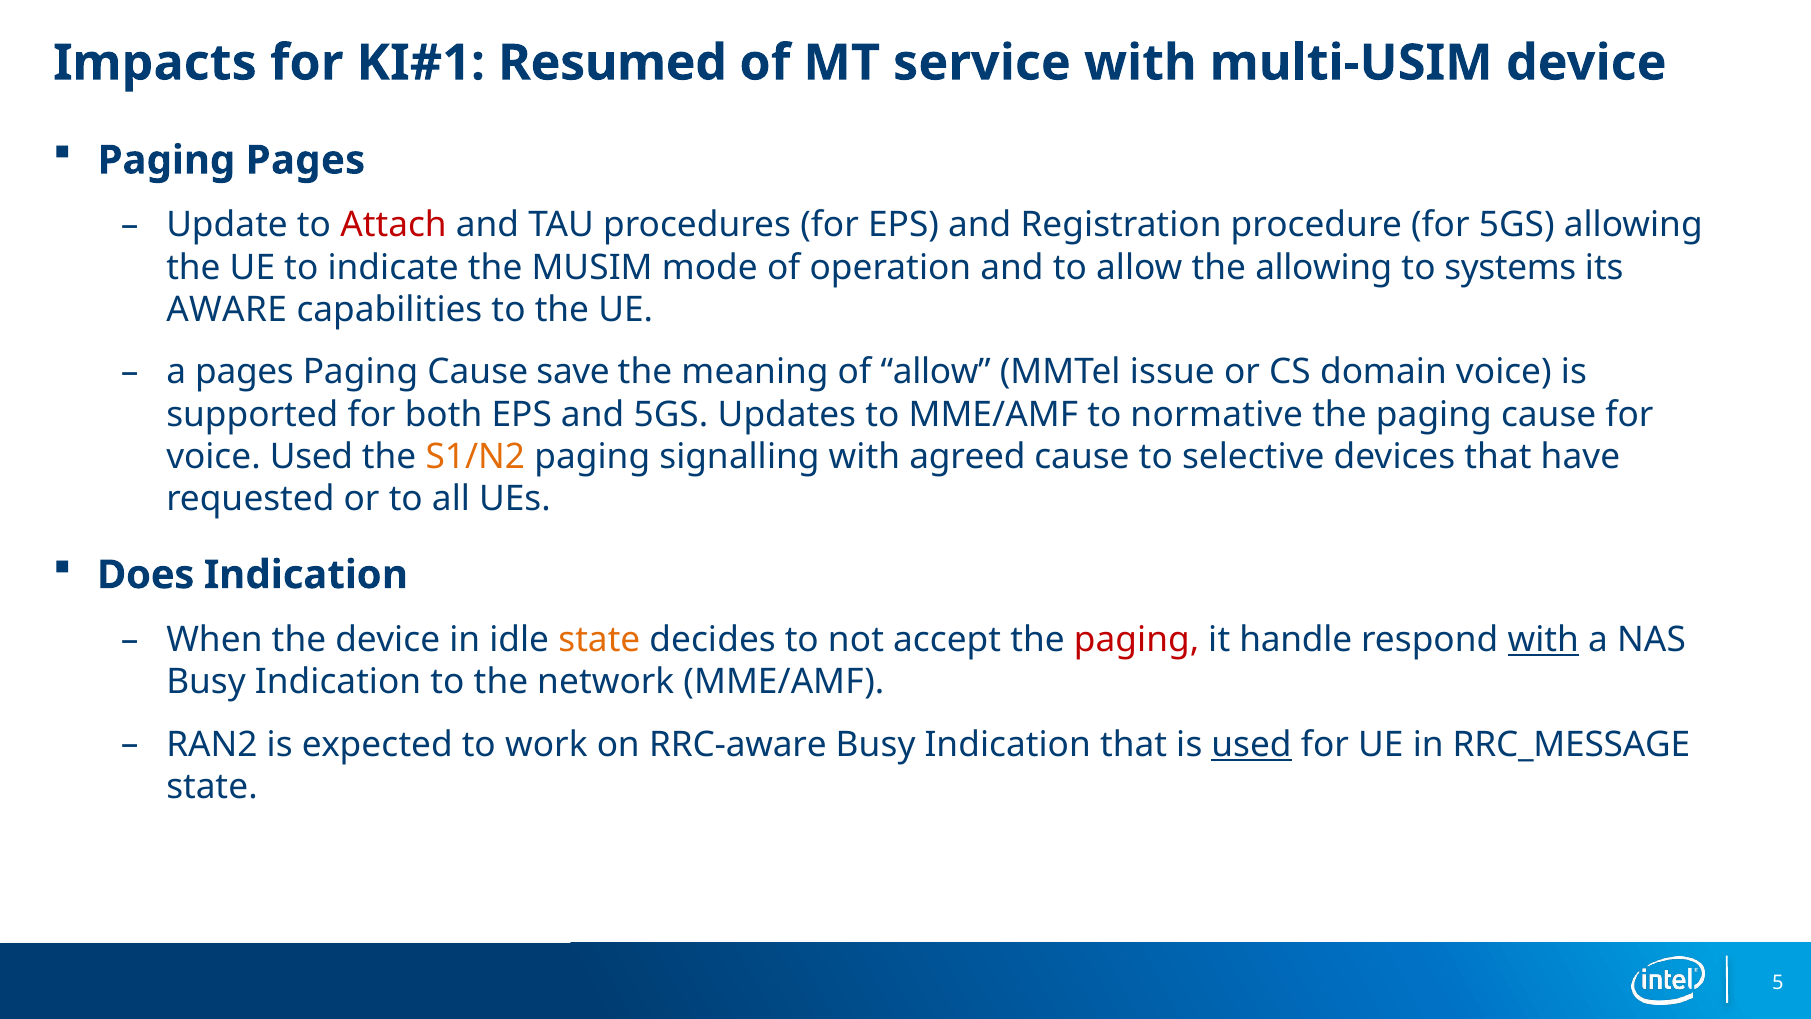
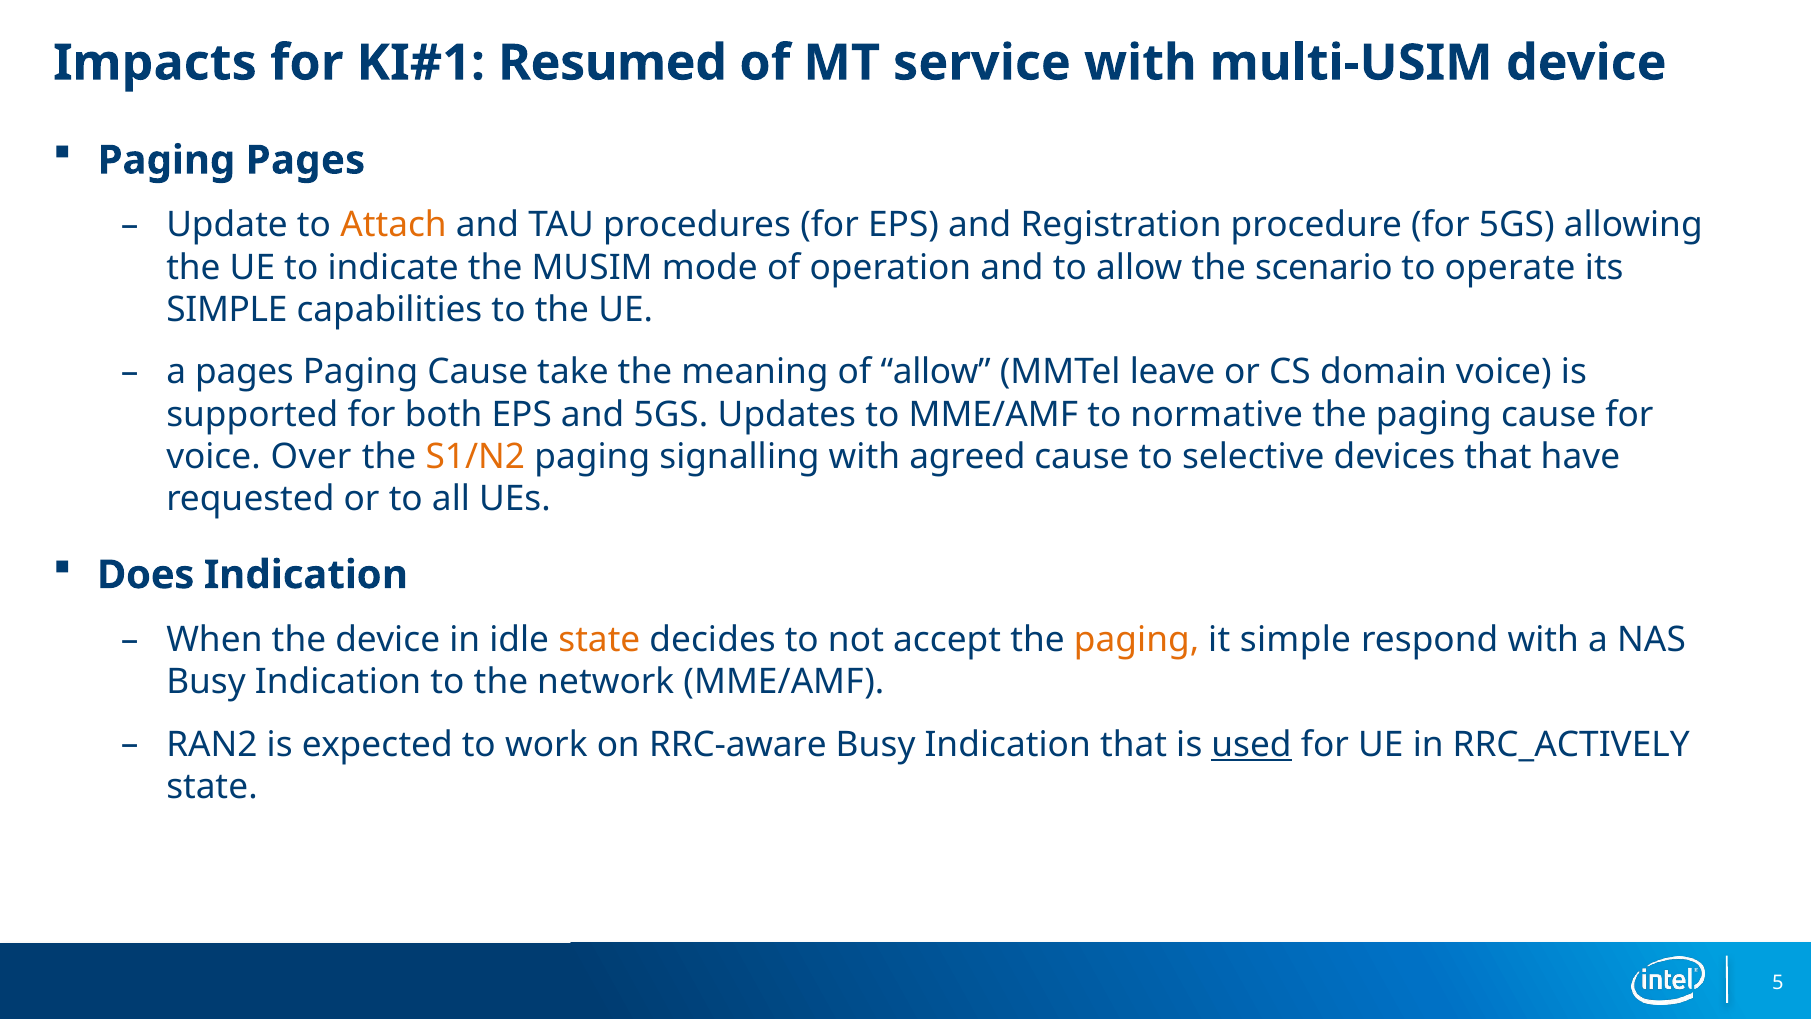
Attach colour: red -> orange
the allowing: allowing -> scenario
systems: systems -> operate
AWARE at (227, 310): AWARE -> SIMPLE
save: save -> take
issue: issue -> leave
voice Used: Used -> Over
paging at (1137, 640) colour: red -> orange
it handle: handle -> simple
with at (1543, 640) underline: present -> none
RRC_MESSAGE: RRC_MESSAGE -> RRC_ACTIVELY
